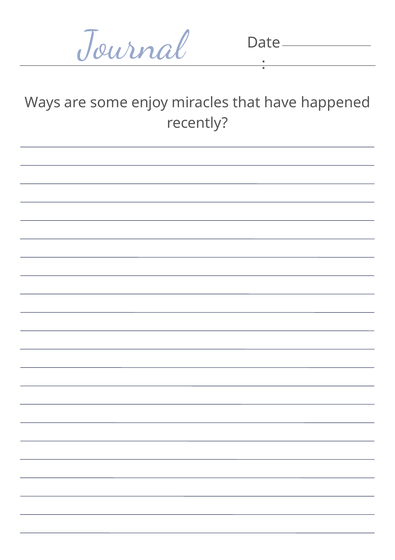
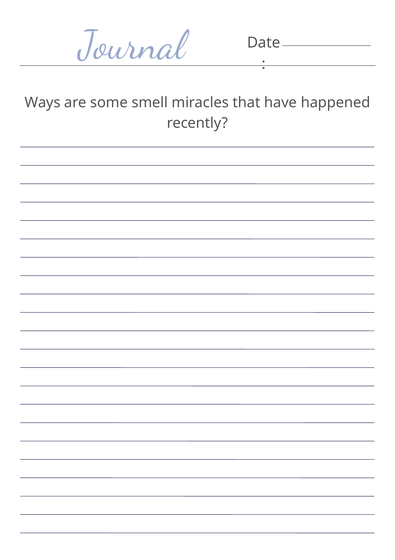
enjoy: enjoy -> smell
